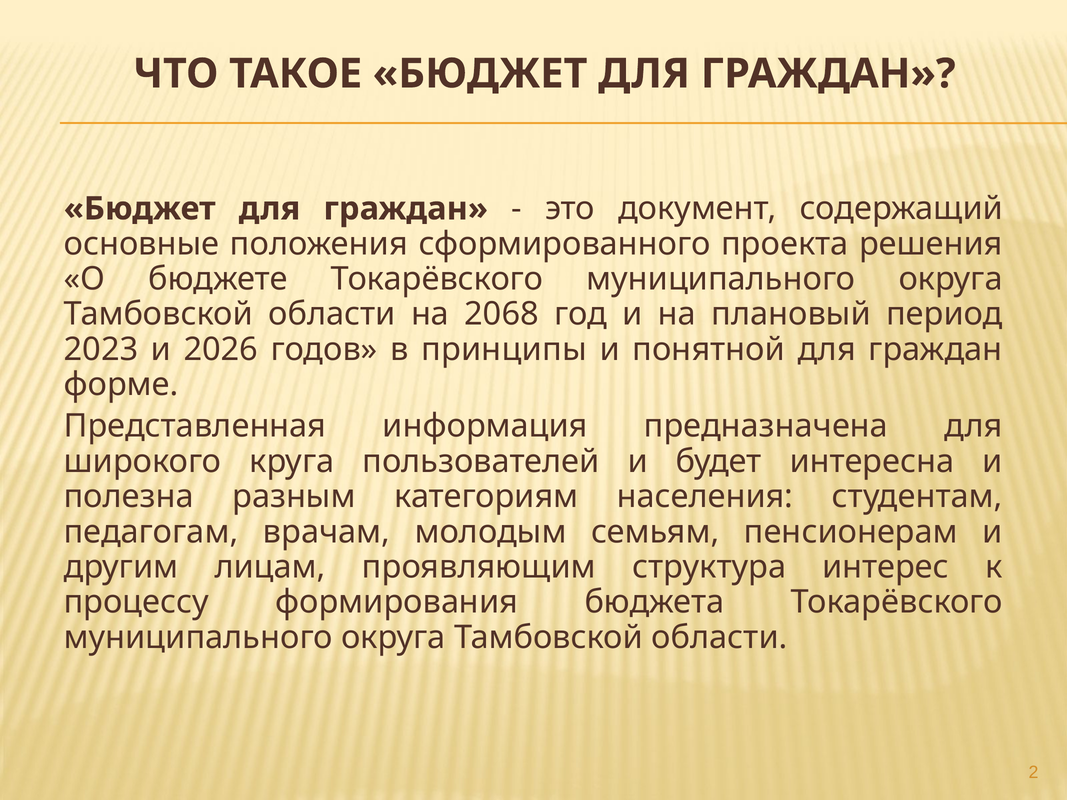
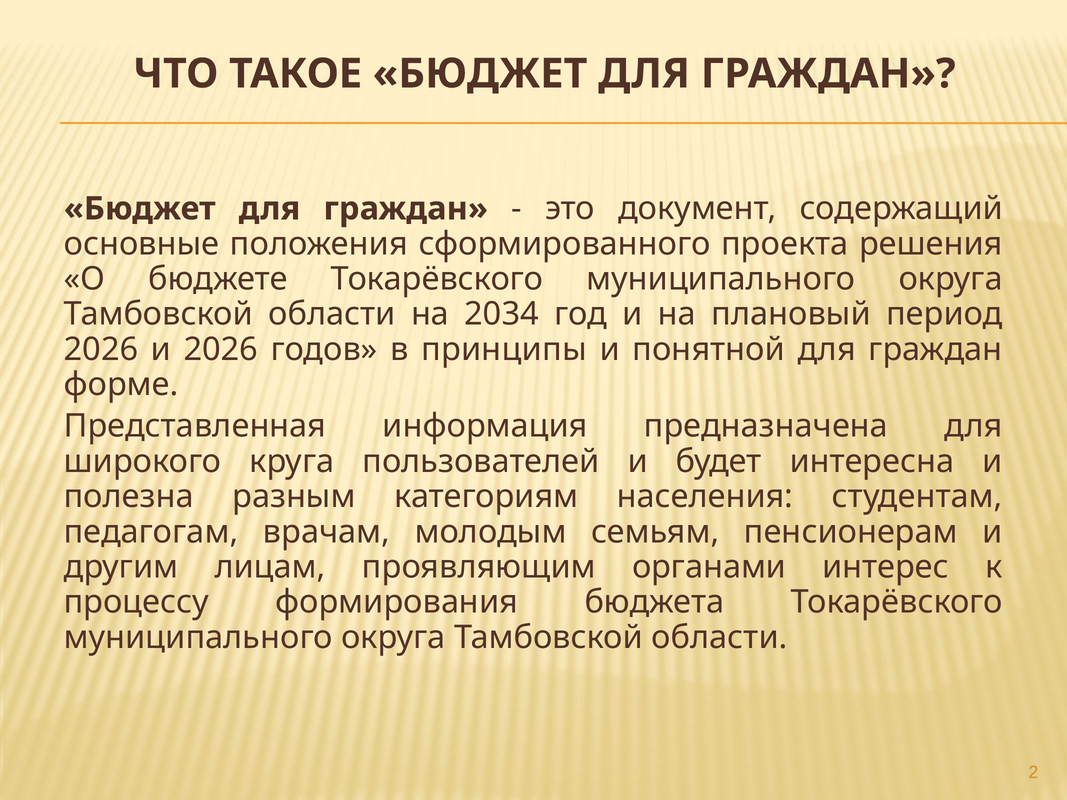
2068: 2068 -> 2034
2023 at (101, 350): 2023 -> 2026
структура: структура -> органами
